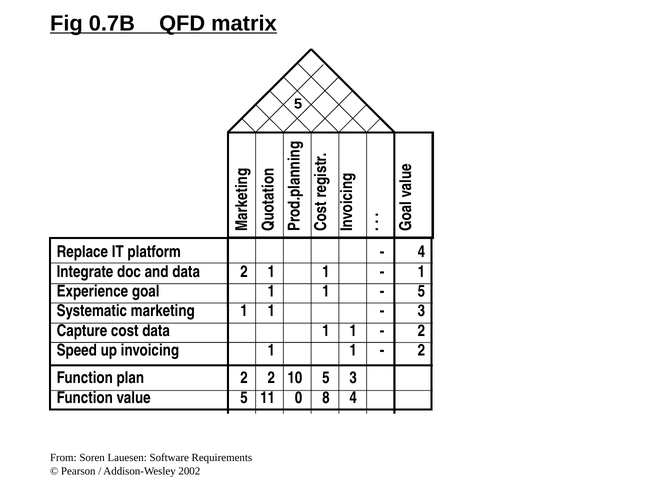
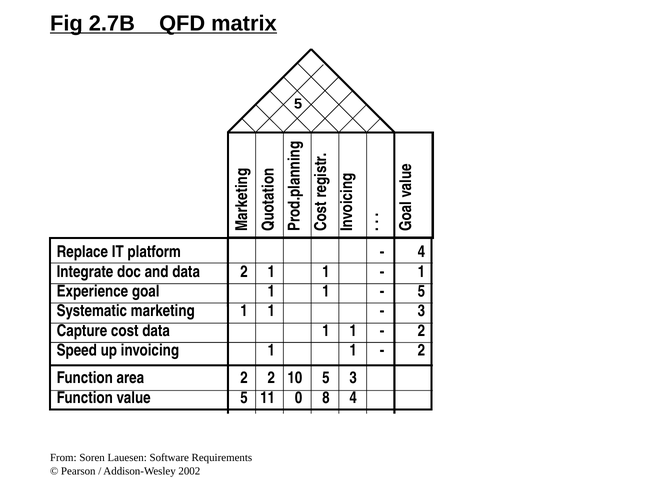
0.7B: 0.7B -> 2.7B
plan: plan -> area
